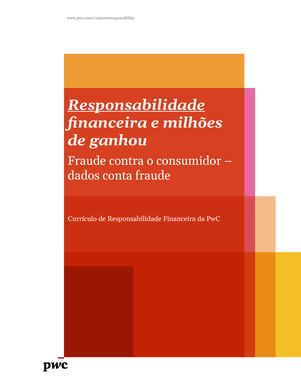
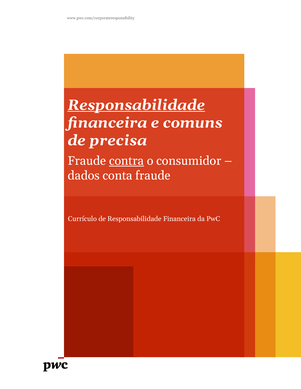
milhões: milhões -> comuns
ganhou: ganhou -> precisa
contra underline: none -> present
